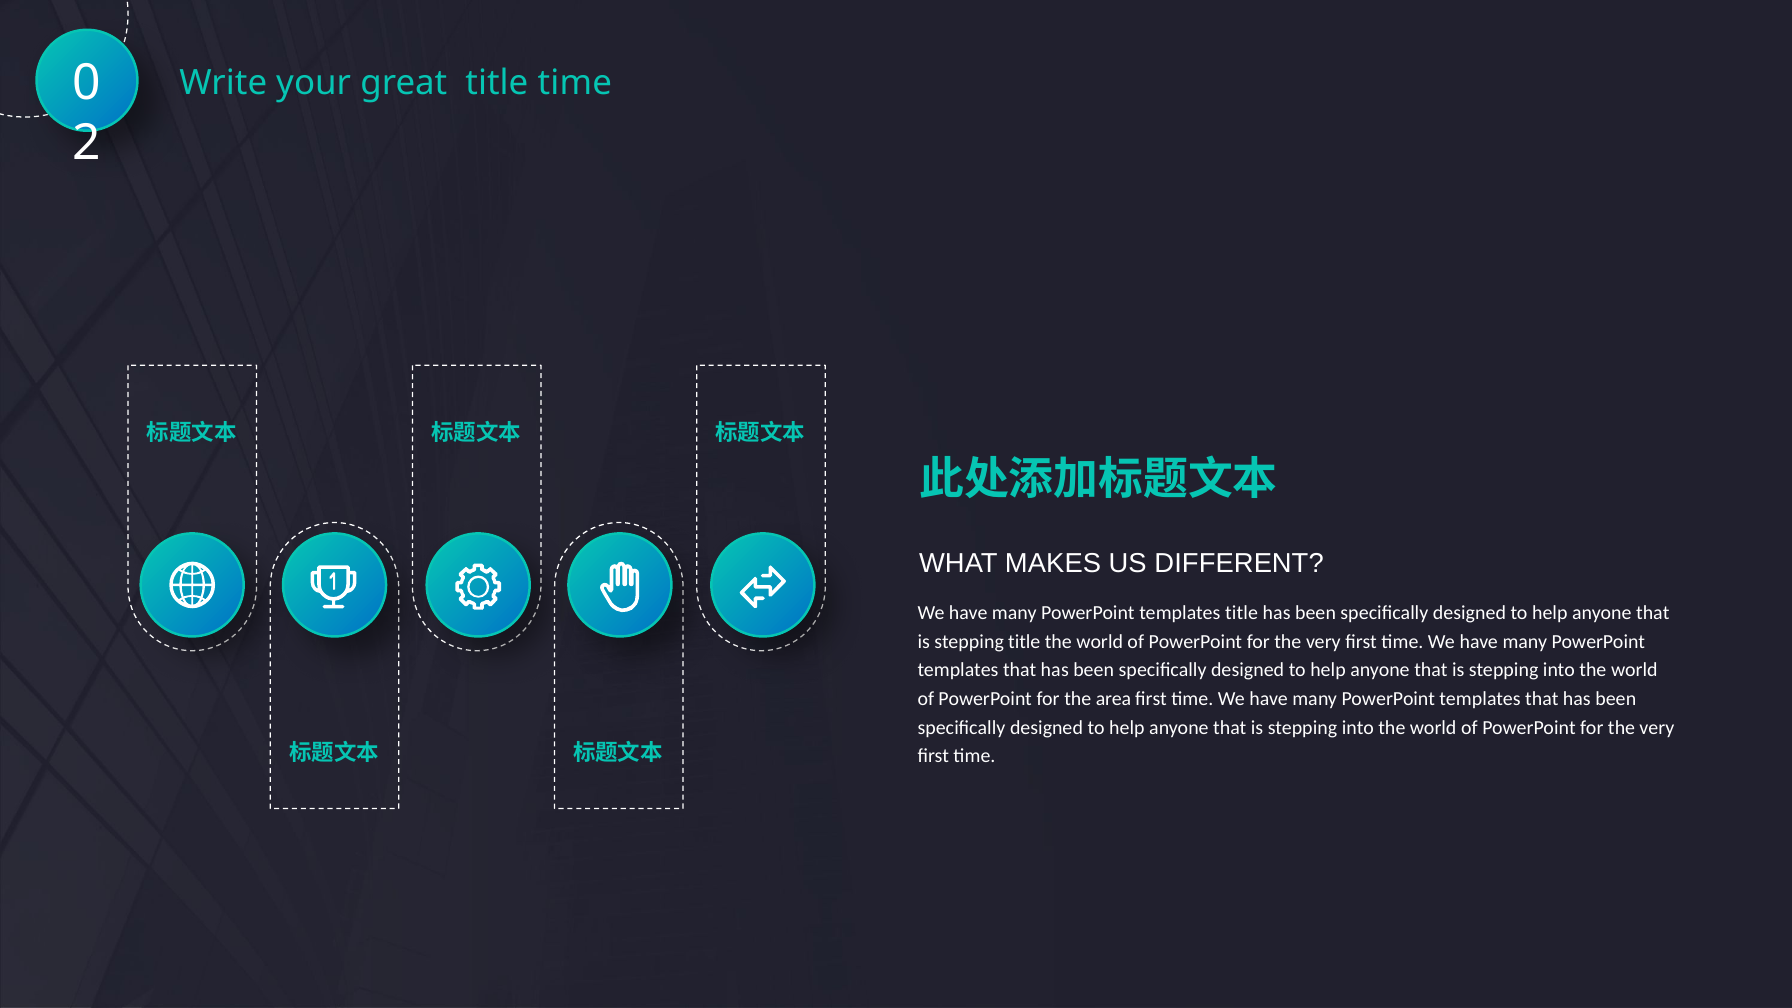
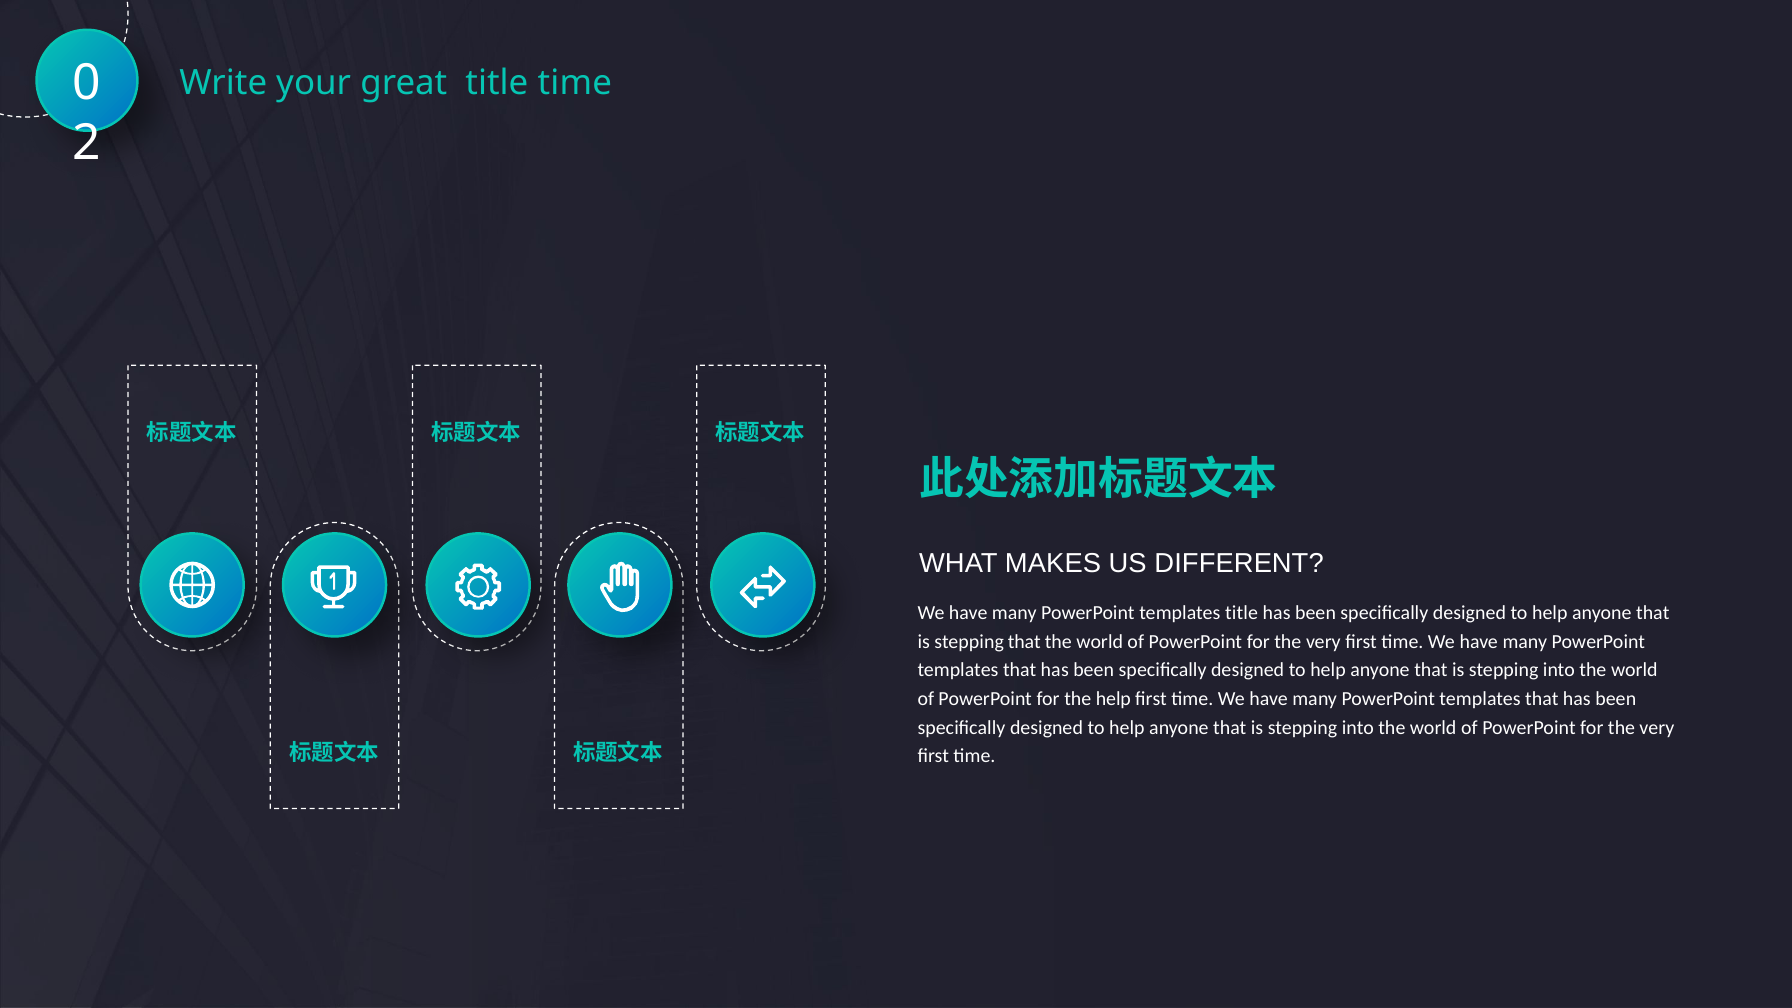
stepping title: title -> that
the area: area -> help
